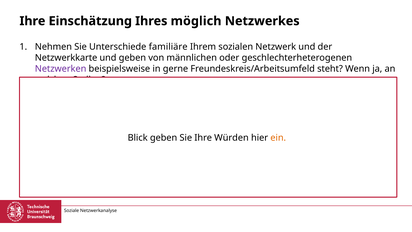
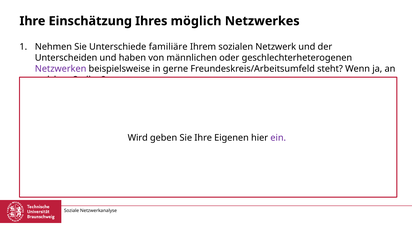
Netzwerkkarte: Netzwerkkarte -> Unterscheiden
und geben: geben -> haben
Blick: Blick -> Wird
Würden: Würden -> Eigenen
ein colour: orange -> purple
